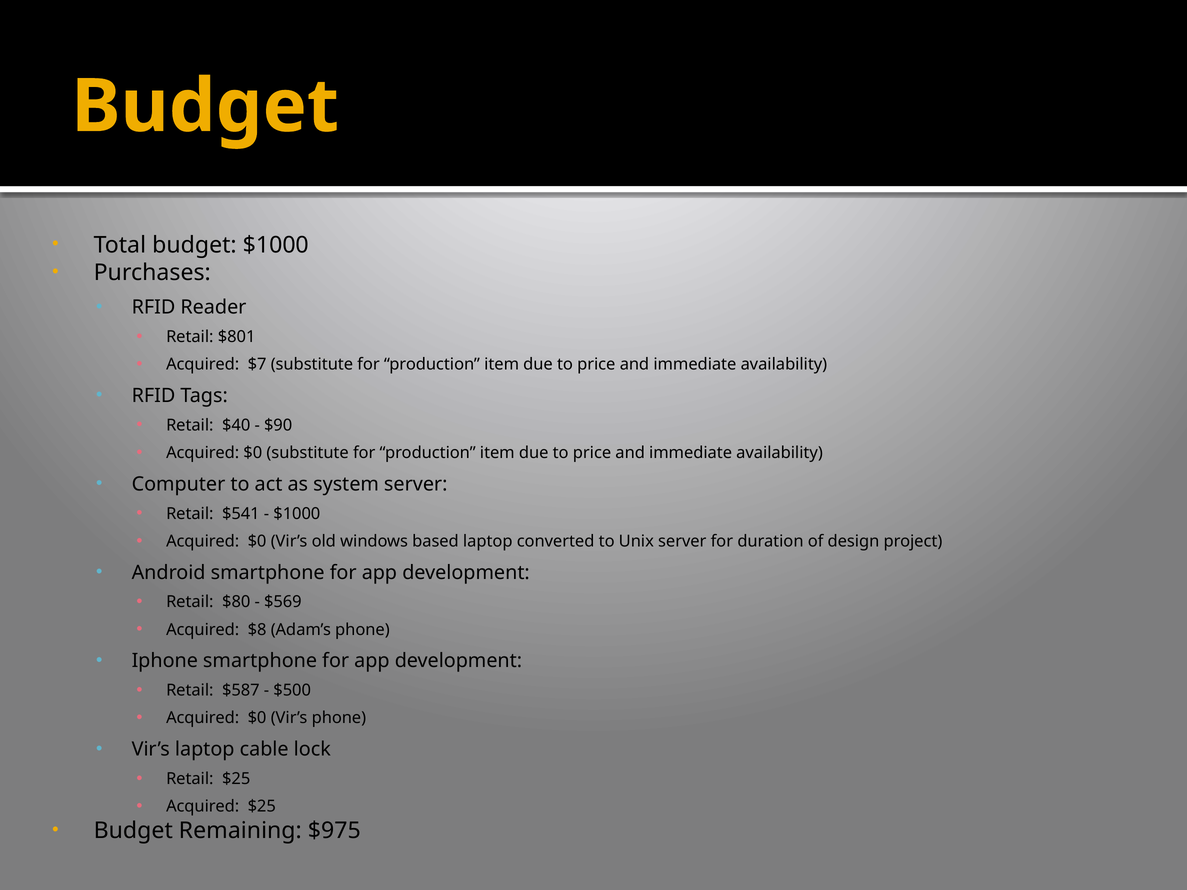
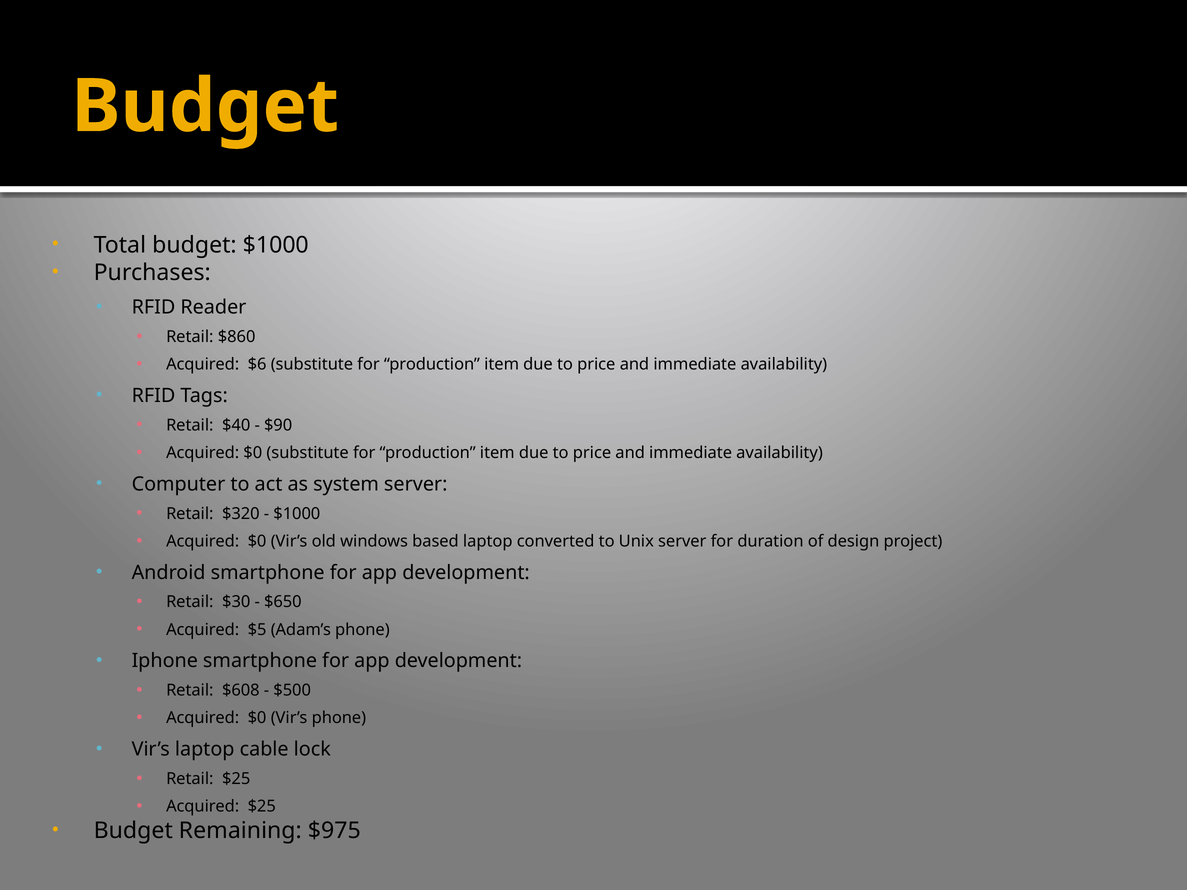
$801: $801 -> $860
$7: $7 -> $6
$541: $541 -> $320
$80: $80 -> $30
$569: $569 -> $650
$8: $8 -> $5
$587: $587 -> $608
